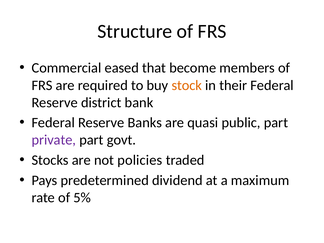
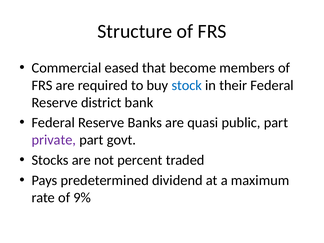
stock colour: orange -> blue
policies: policies -> percent
5%: 5% -> 9%
